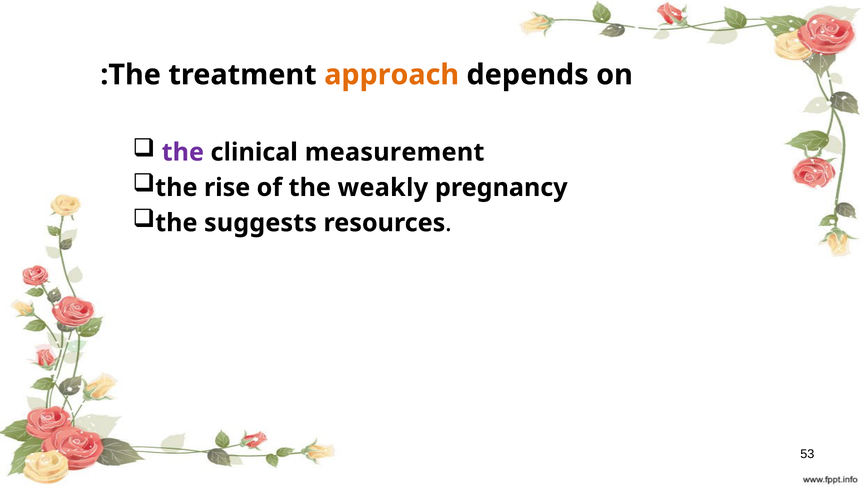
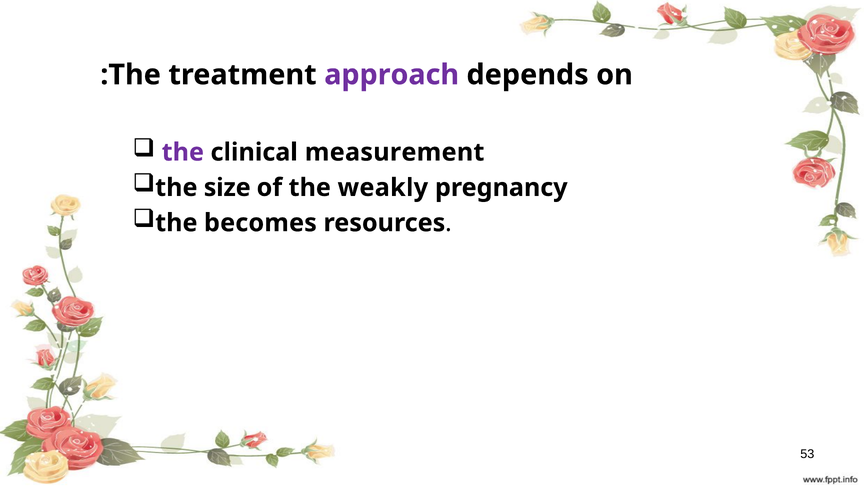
approach colour: orange -> purple
rise: rise -> size
suggests: suggests -> becomes
